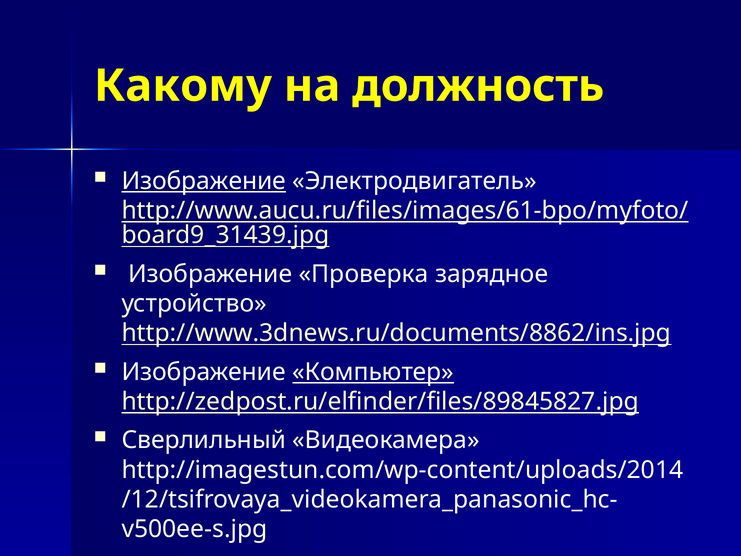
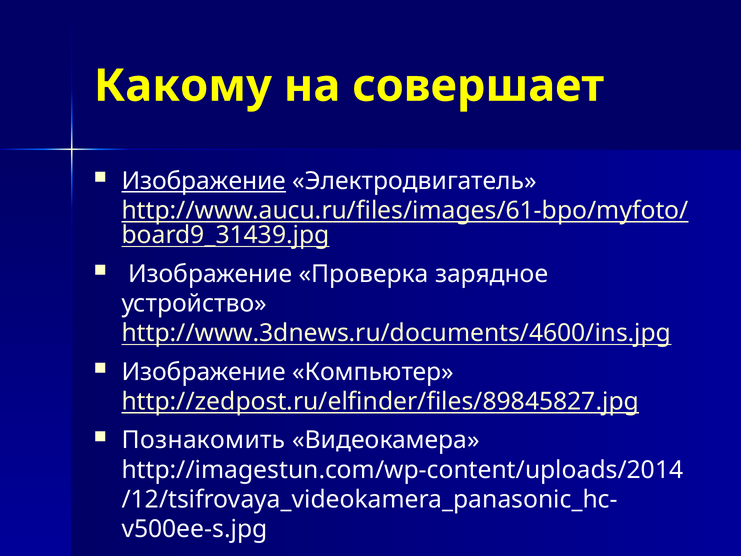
должность: должность -> совершает
http://www.3dnews.ru/documents/8862/ins.jpg: http://www.3dnews.ru/documents/8862/ins.jpg -> http://www.3dnews.ru/documents/4600/ins.jpg
Компьютер underline: present -> none
Сверлильный: Сверлильный -> Познакомить
